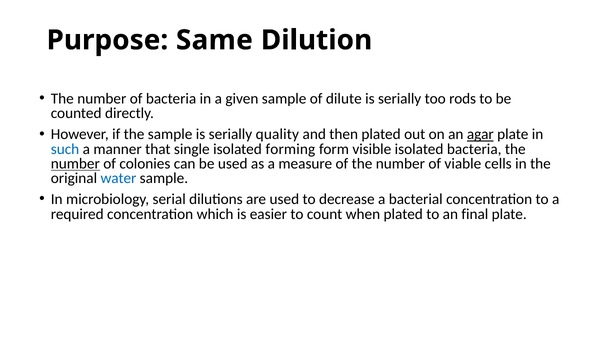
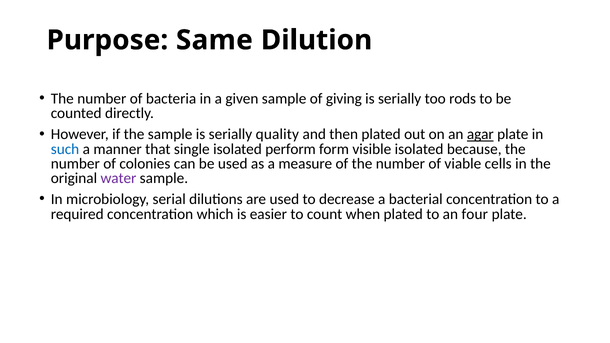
dilute: dilute -> giving
forming: forming -> perform
isolated bacteria: bacteria -> because
number at (75, 164) underline: present -> none
water colour: blue -> purple
final: final -> four
